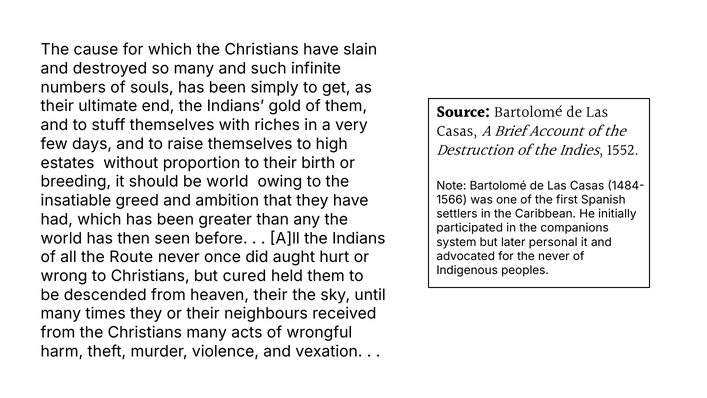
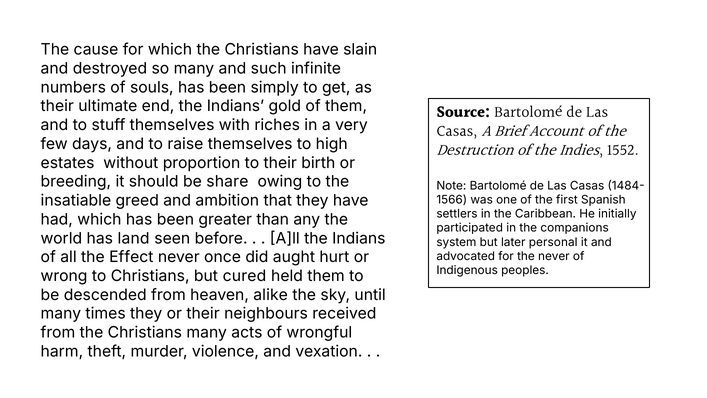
be world: world -> share
then: then -> land
Route: Route -> Effect
heaven their: their -> alike
